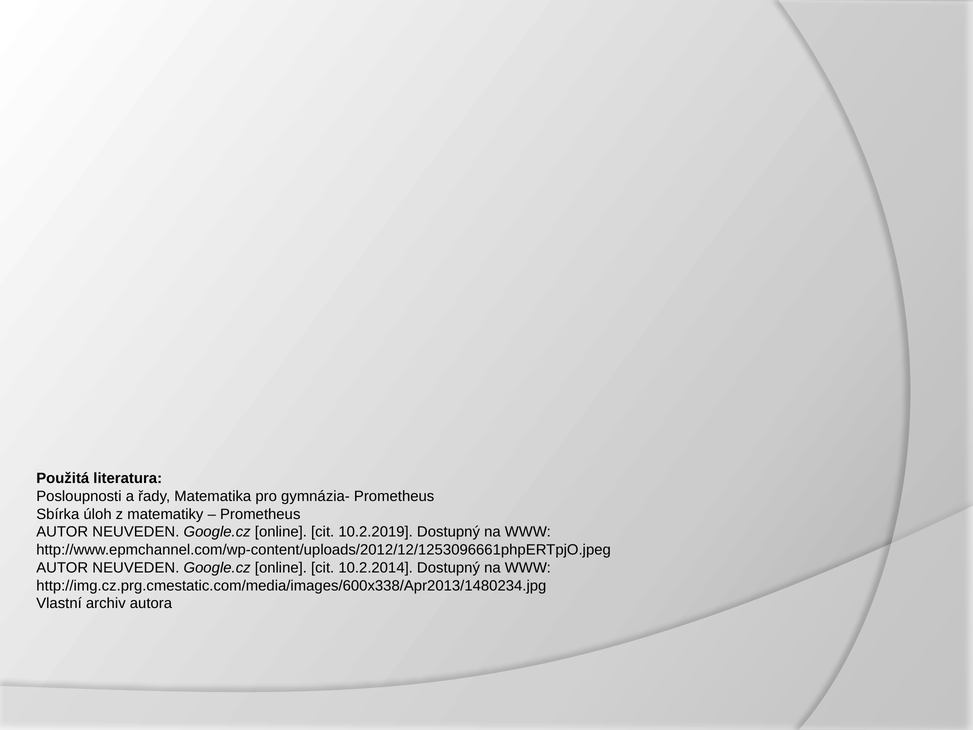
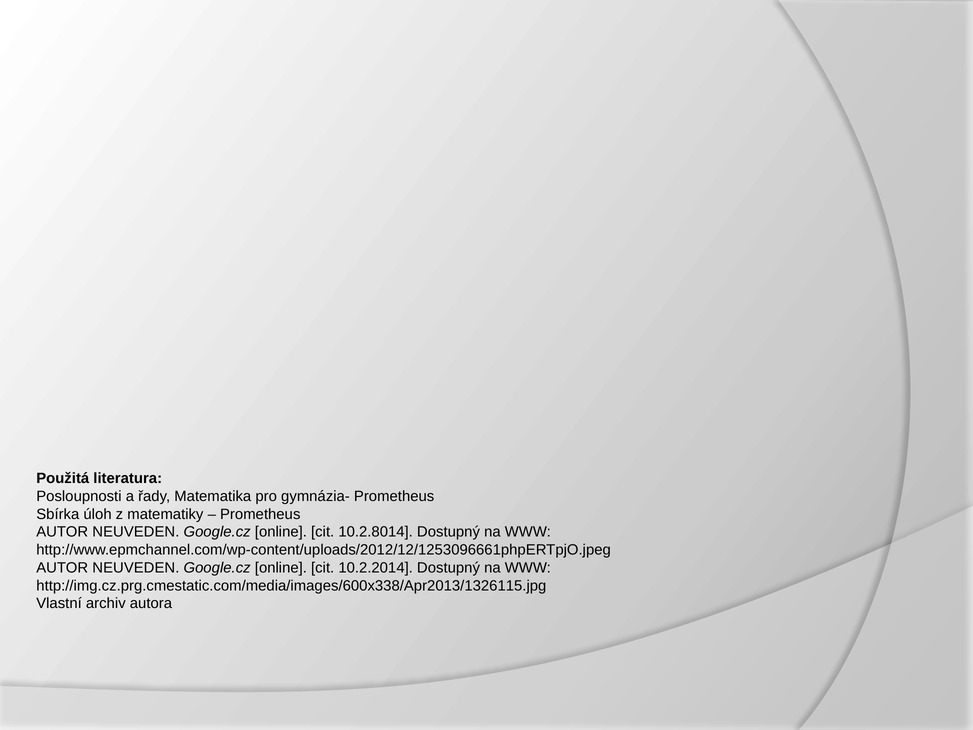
10.2.2019: 10.2.2019 -> 10.2.8014
http://img.cz.prg.cmestatic.com/media/images/600x338/Apr2013/1480234.jpg: http://img.cz.prg.cmestatic.com/media/images/600x338/Apr2013/1480234.jpg -> http://img.cz.prg.cmestatic.com/media/images/600x338/Apr2013/1326115.jpg
